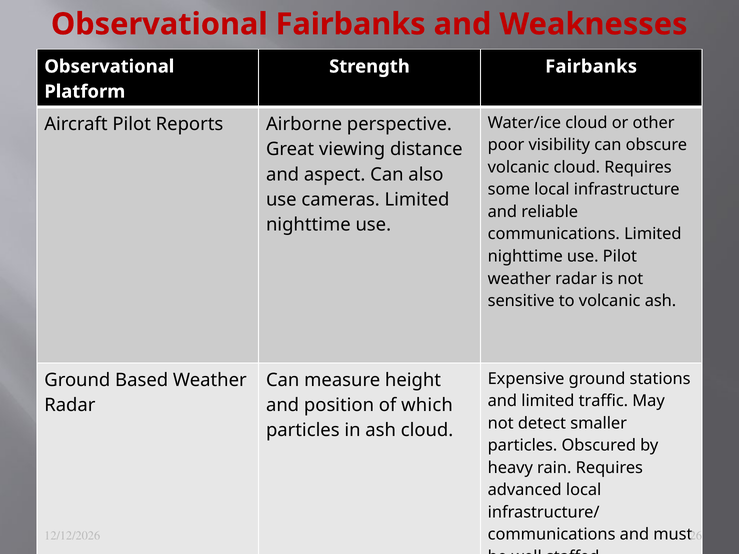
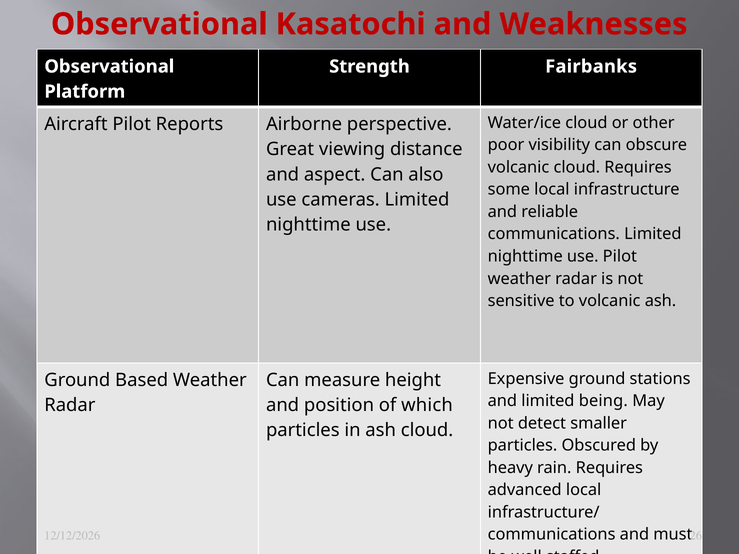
Observational Fairbanks: Fairbanks -> Kasatochi
traffic: traffic -> being
